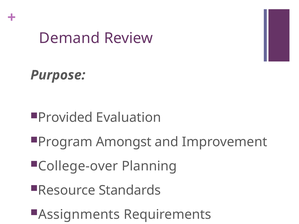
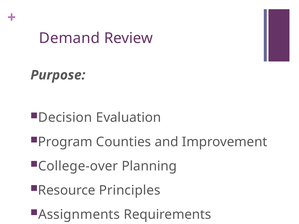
Provided: Provided -> Decision
Amongst: Amongst -> Counties
Standards: Standards -> Principles
